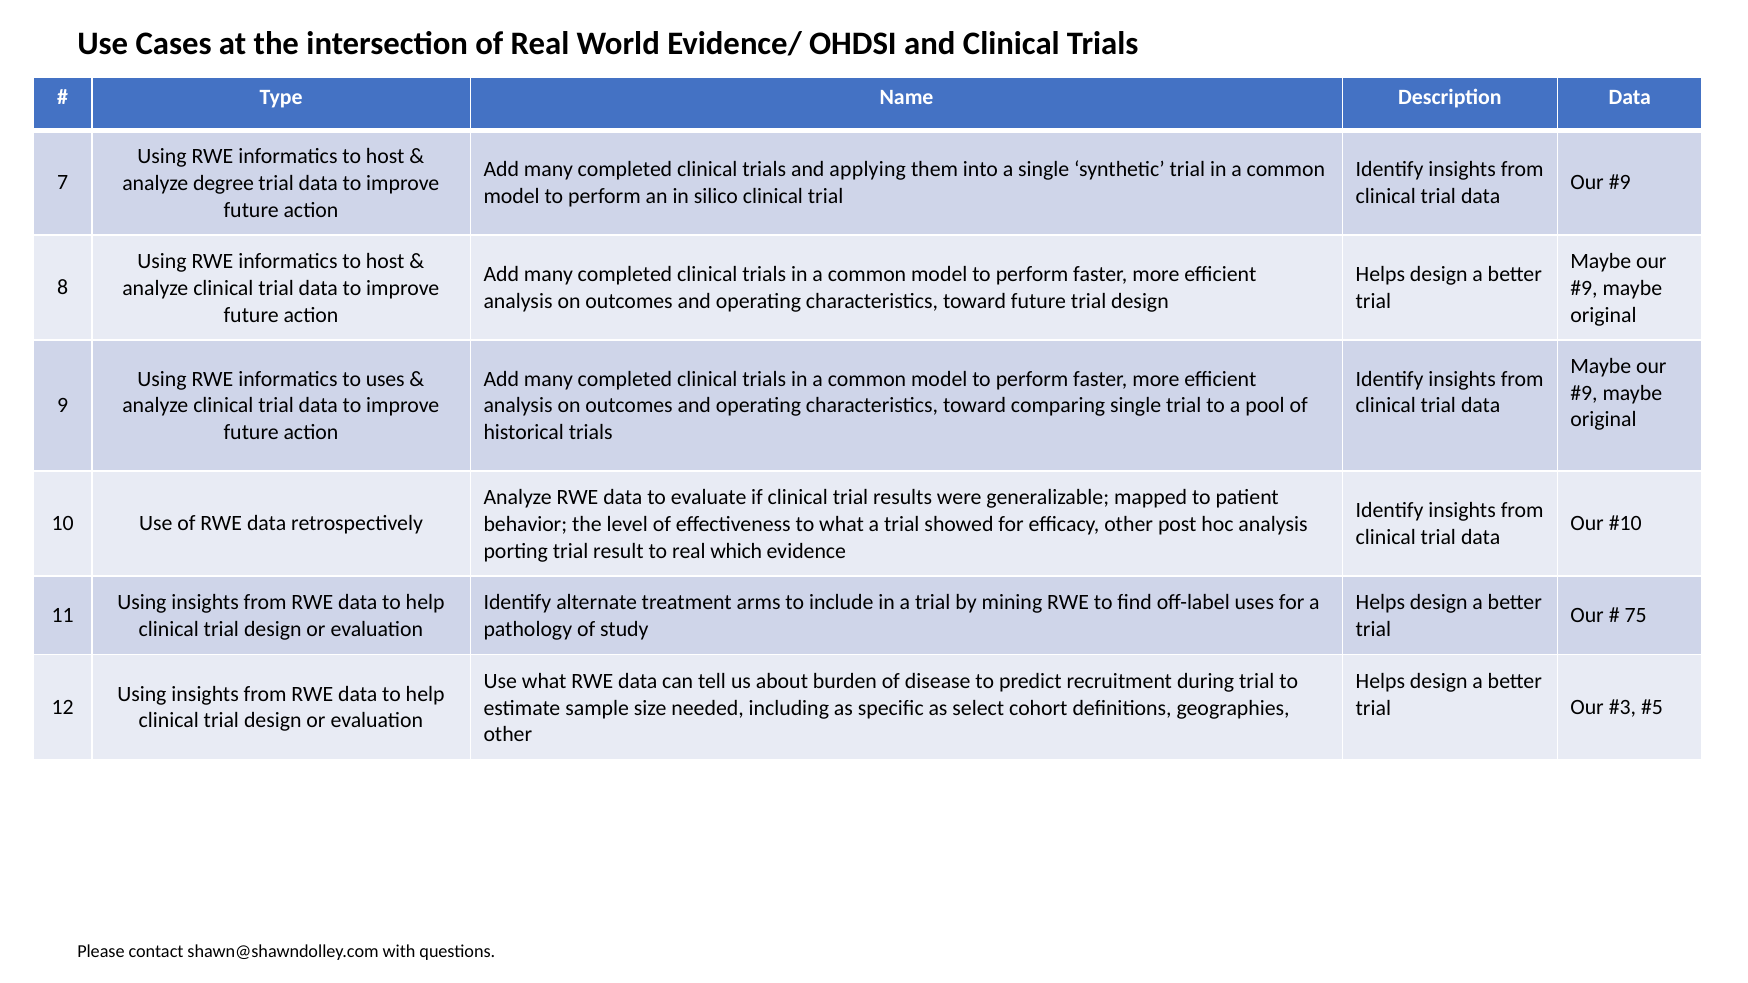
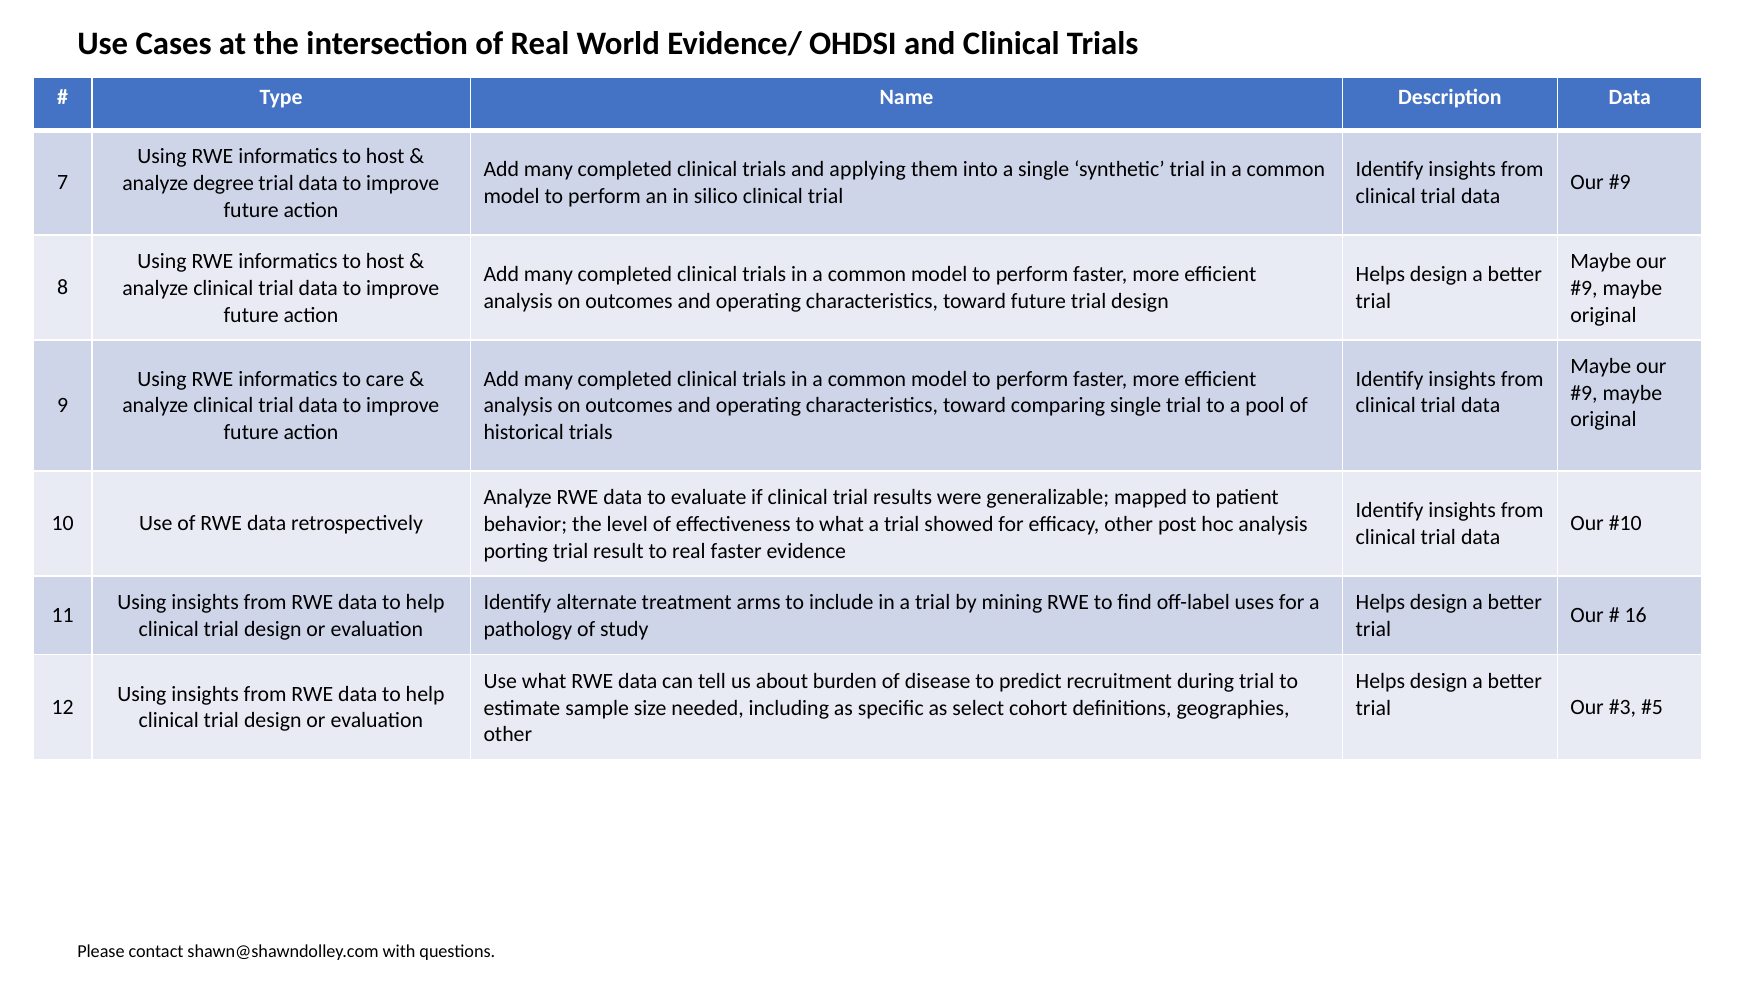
to uses: uses -> care
real which: which -> faster
75: 75 -> 16
